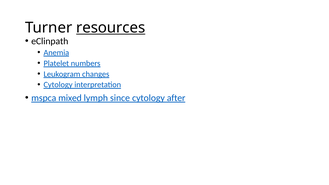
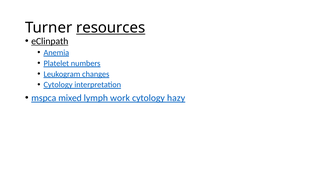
eClinpath underline: none -> present
since: since -> work
after: after -> hazy
